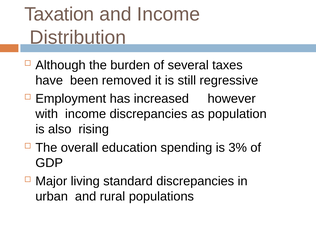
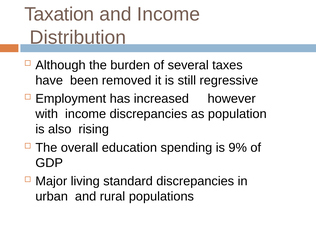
3%: 3% -> 9%
